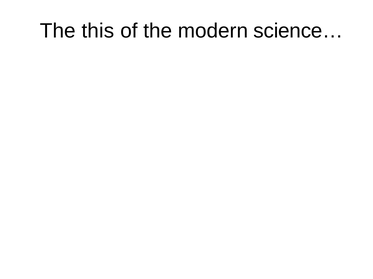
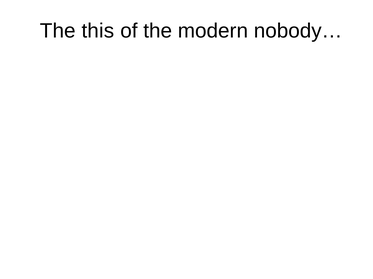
science…: science… -> nobody…
